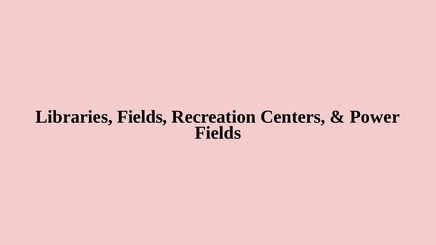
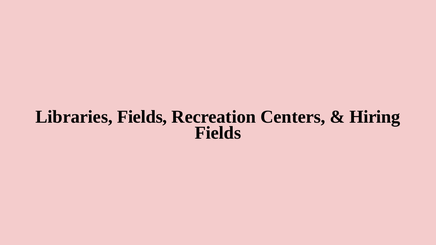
Power: Power -> Hiring
